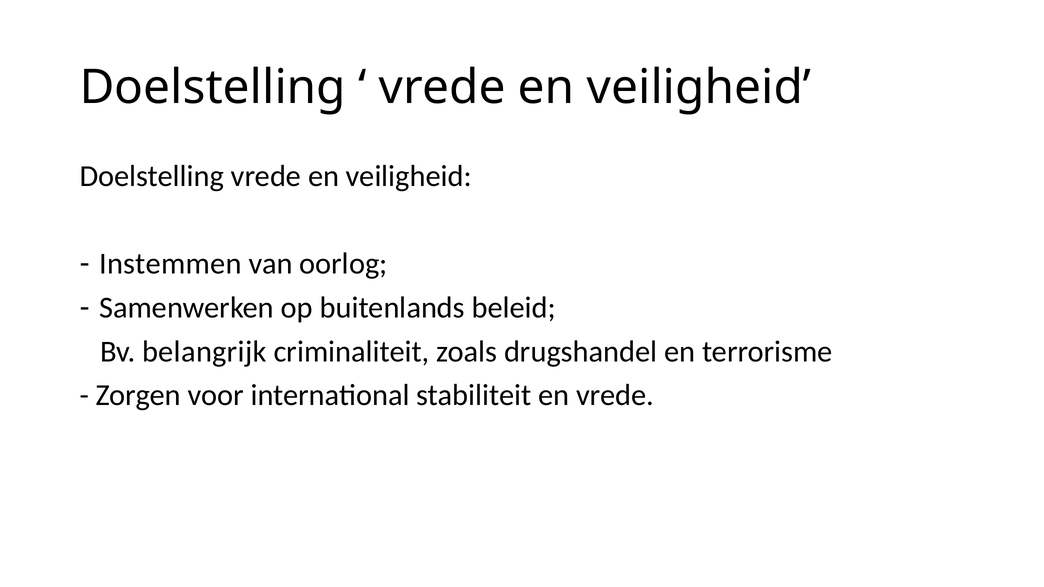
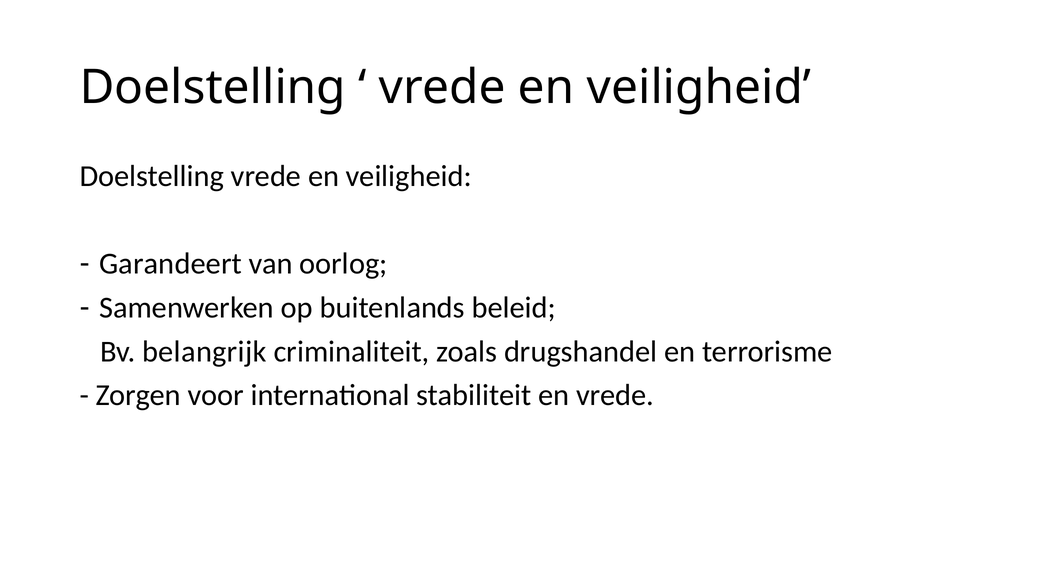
Instemmen: Instemmen -> Garandeert
